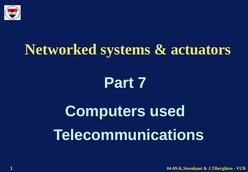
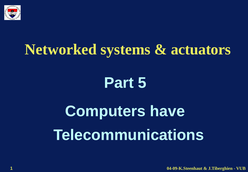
7: 7 -> 5
used: used -> have
